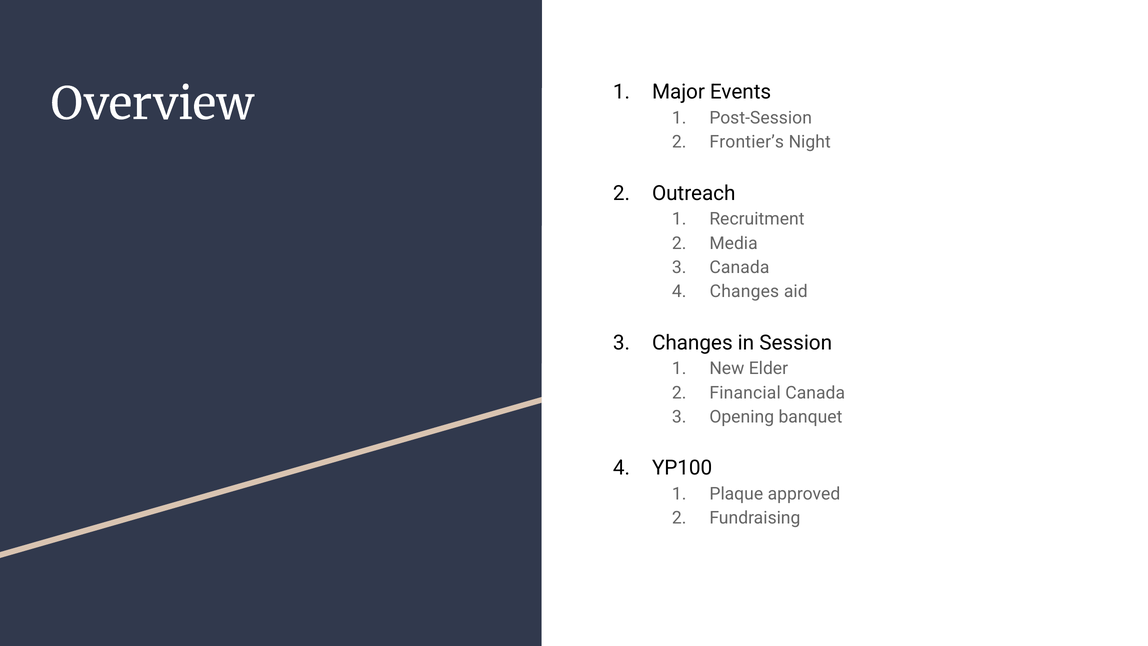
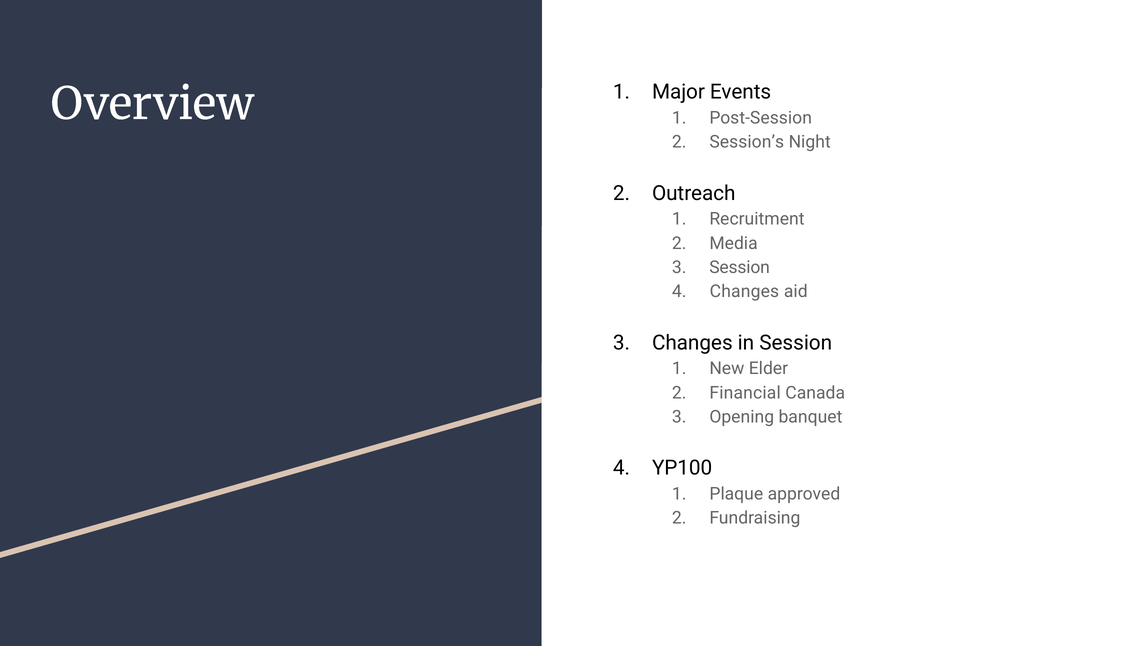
Frontier’s: Frontier’s -> Session’s
Canada at (739, 267): Canada -> Session
